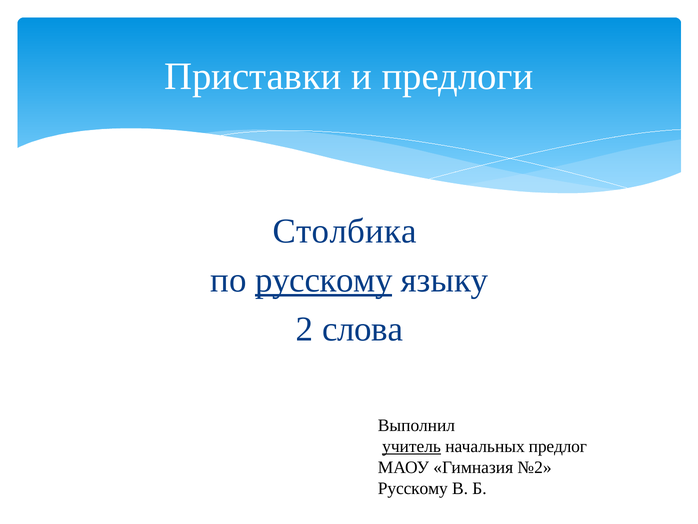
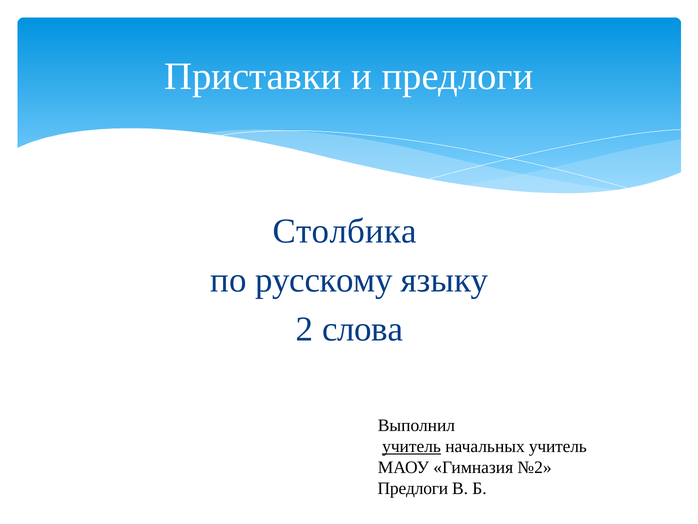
русскому at (324, 280) underline: present -> none
начальных предлог: предлог -> учитель
Русскому at (413, 488): Русскому -> Предлоги
